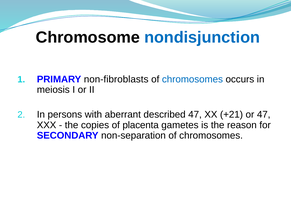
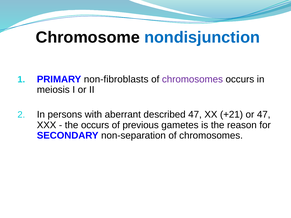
chromosomes at (192, 79) colour: blue -> purple
the copies: copies -> occurs
placenta: placenta -> previous
